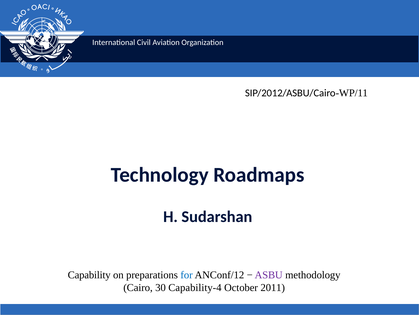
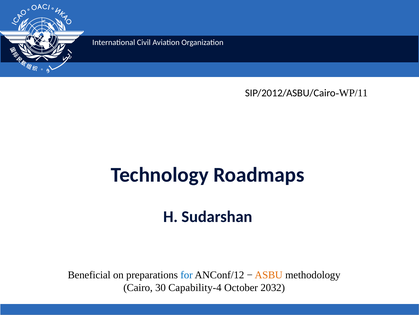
Capability: Capability -> Beneficial
ASBU colour: purple -> orange
2011: 2011 -> 2032
